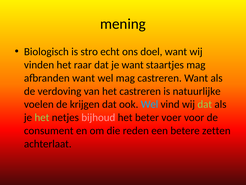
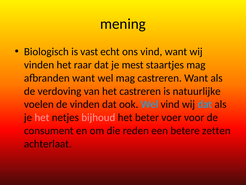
stro: stro -> vast
ons doel: doel -> vind
je want: want -> mest
de krijgen: krijgen -> vinden
dat at (205, 104) colour: light green -> light blue
het at (42, 117) colour: light green -> pink
